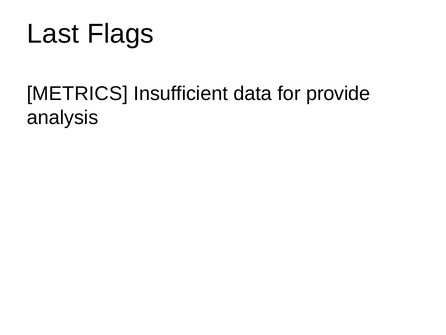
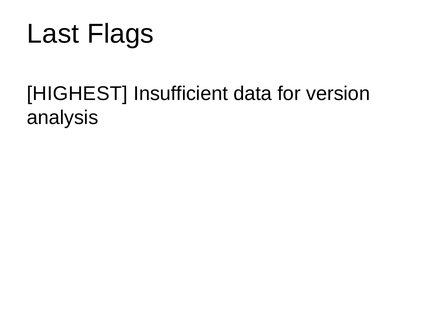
METRICS: METRICS -> HIGHEST
provide: provide -> version
